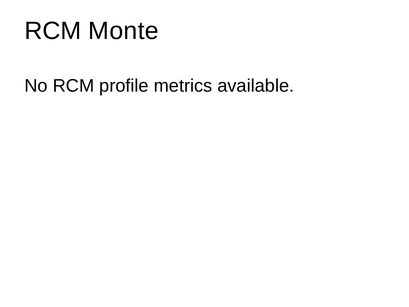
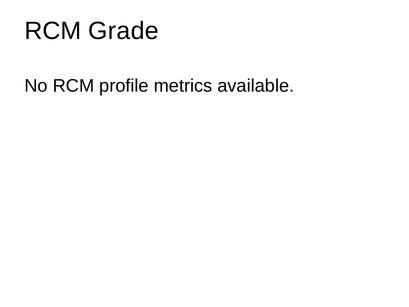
Monte: Monte -> Grade
